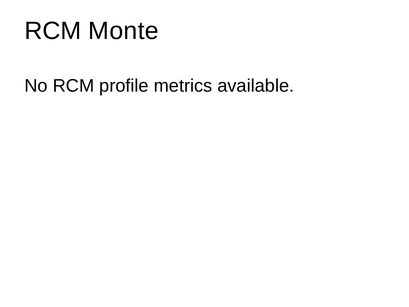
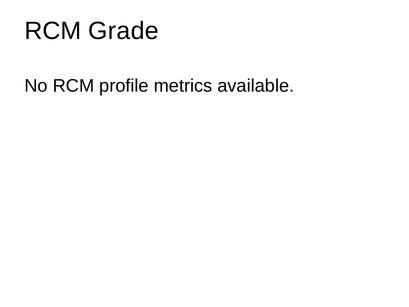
Monte: Monte -> Grade
